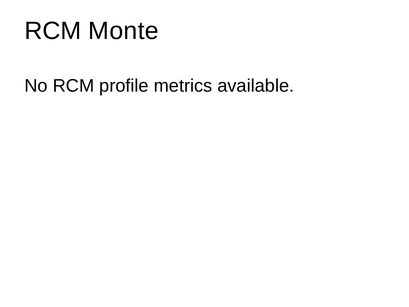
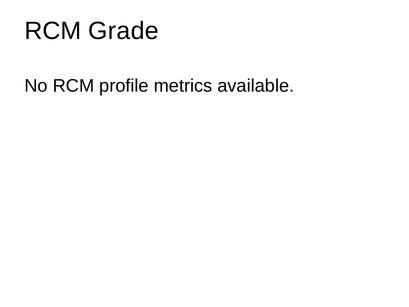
Monte: Monte -> Grade
